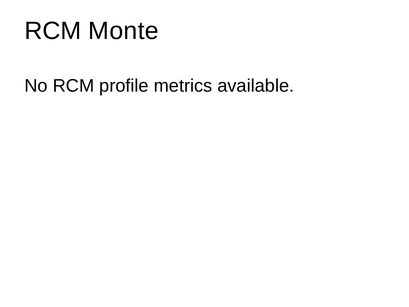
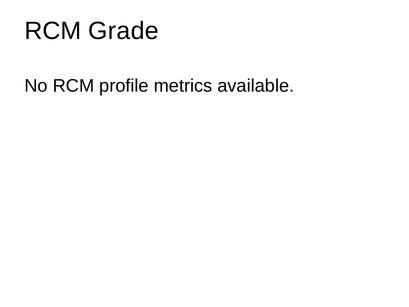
Monte: Monte -> Grade
